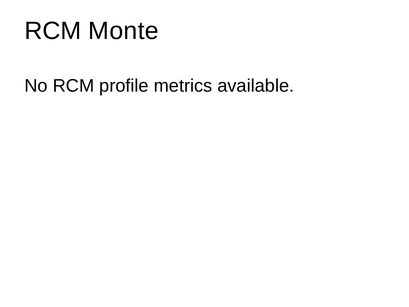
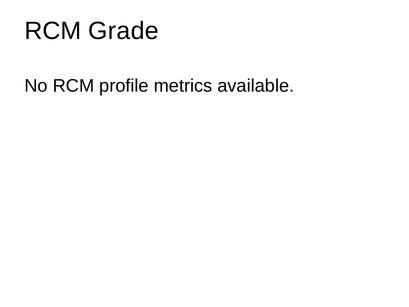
Monte: Monte -> Grade
